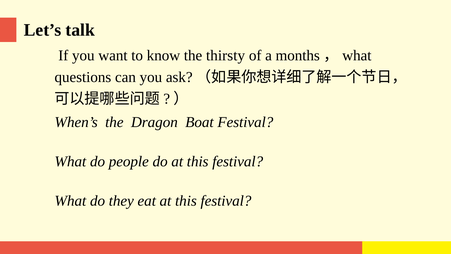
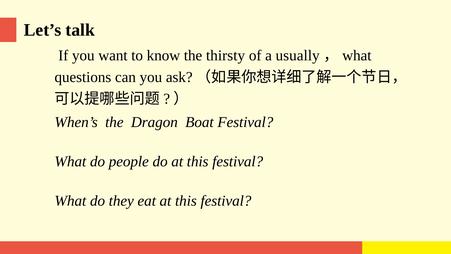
months: months -> usually
